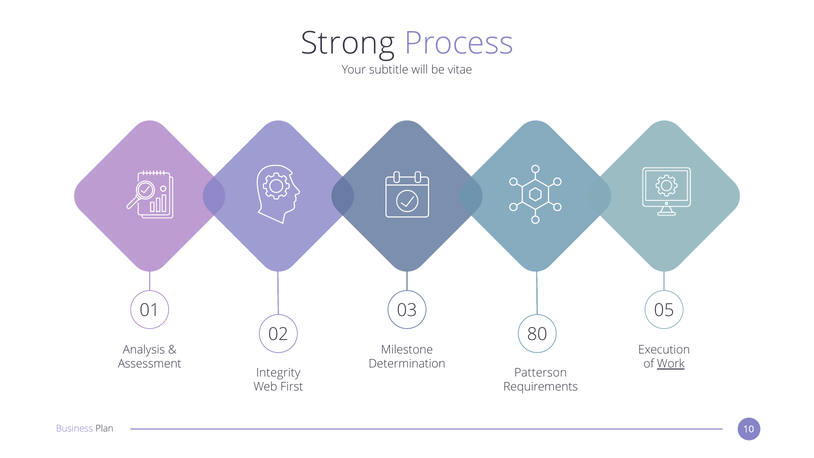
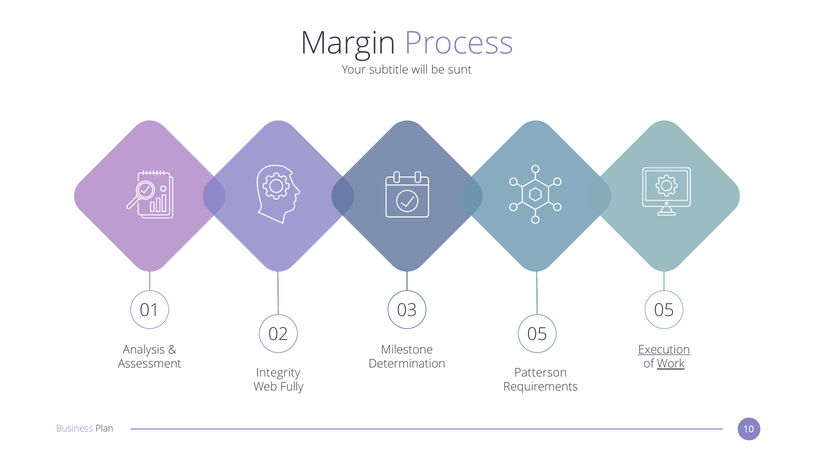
Strong: Strong -> Margin
vitae: vitae -> sunt
02 80: 80 -> 05
Execution underline: none -> present
First: First -> Fully
